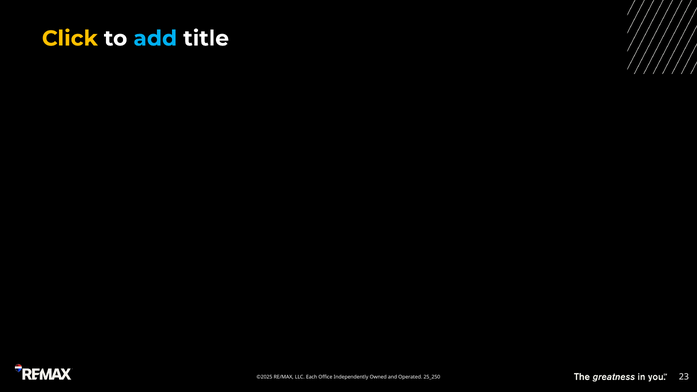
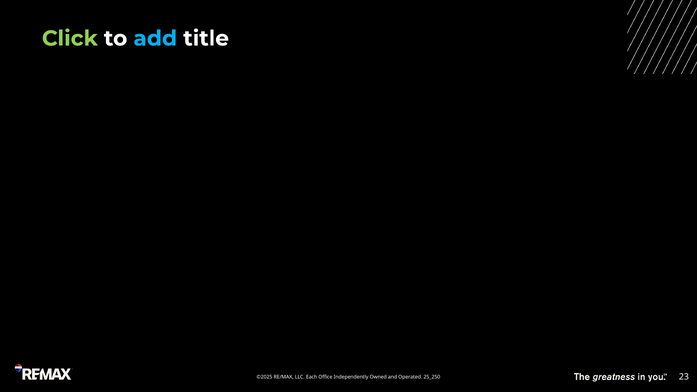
Click colour: yellow -> light green
